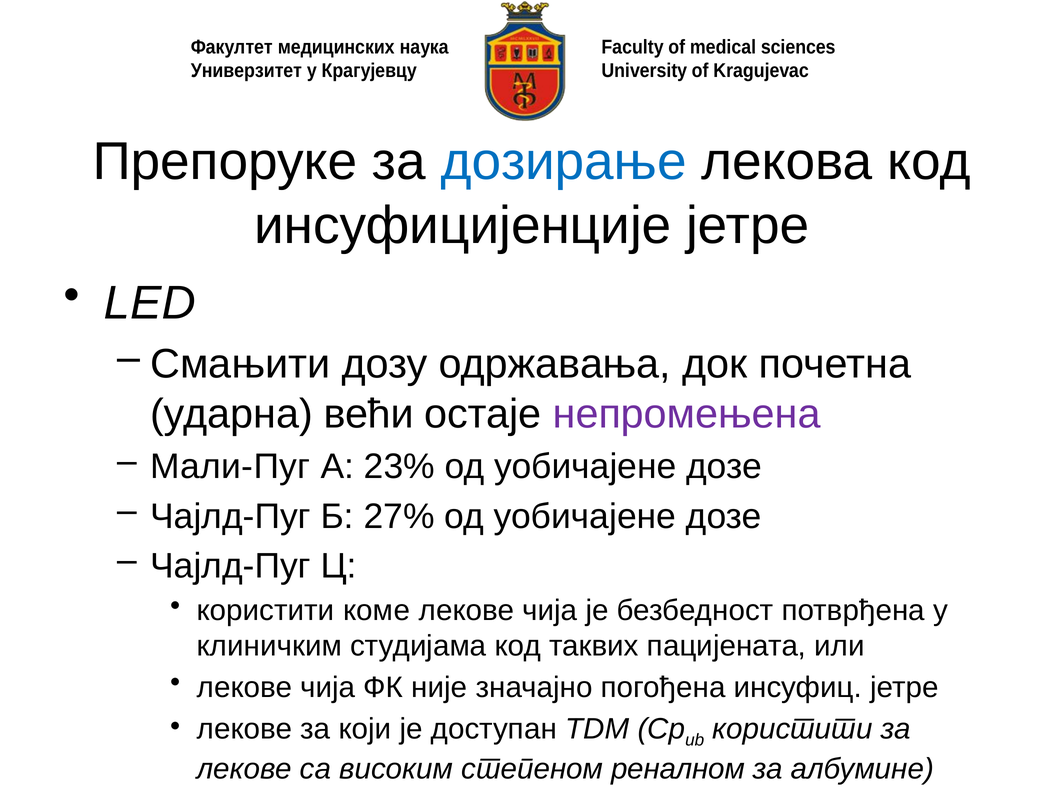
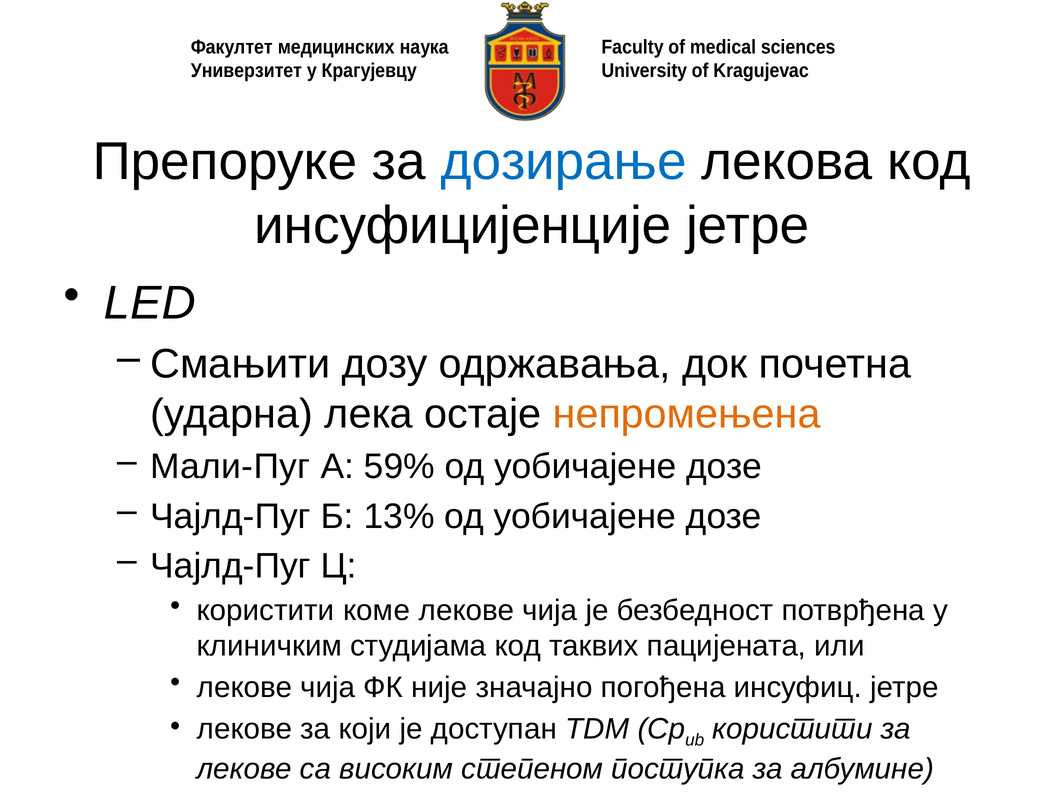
већи: већи -> лека
непромењена colour: purple -> orange
23%: 23% -> 59%
27%: 27% -> 13%
реналном: реналном -> поступка
